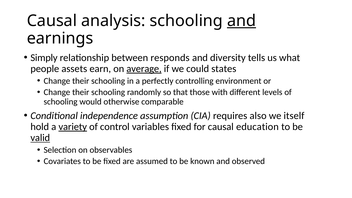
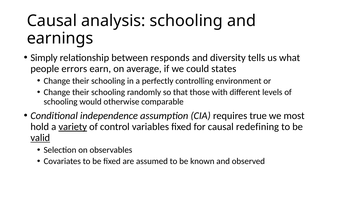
and at (241, 21) underline: present -> none
assets: assets -> errors
average underline: present -> none
also: also -> true
itself: itself -> most
education: education -> redefining
